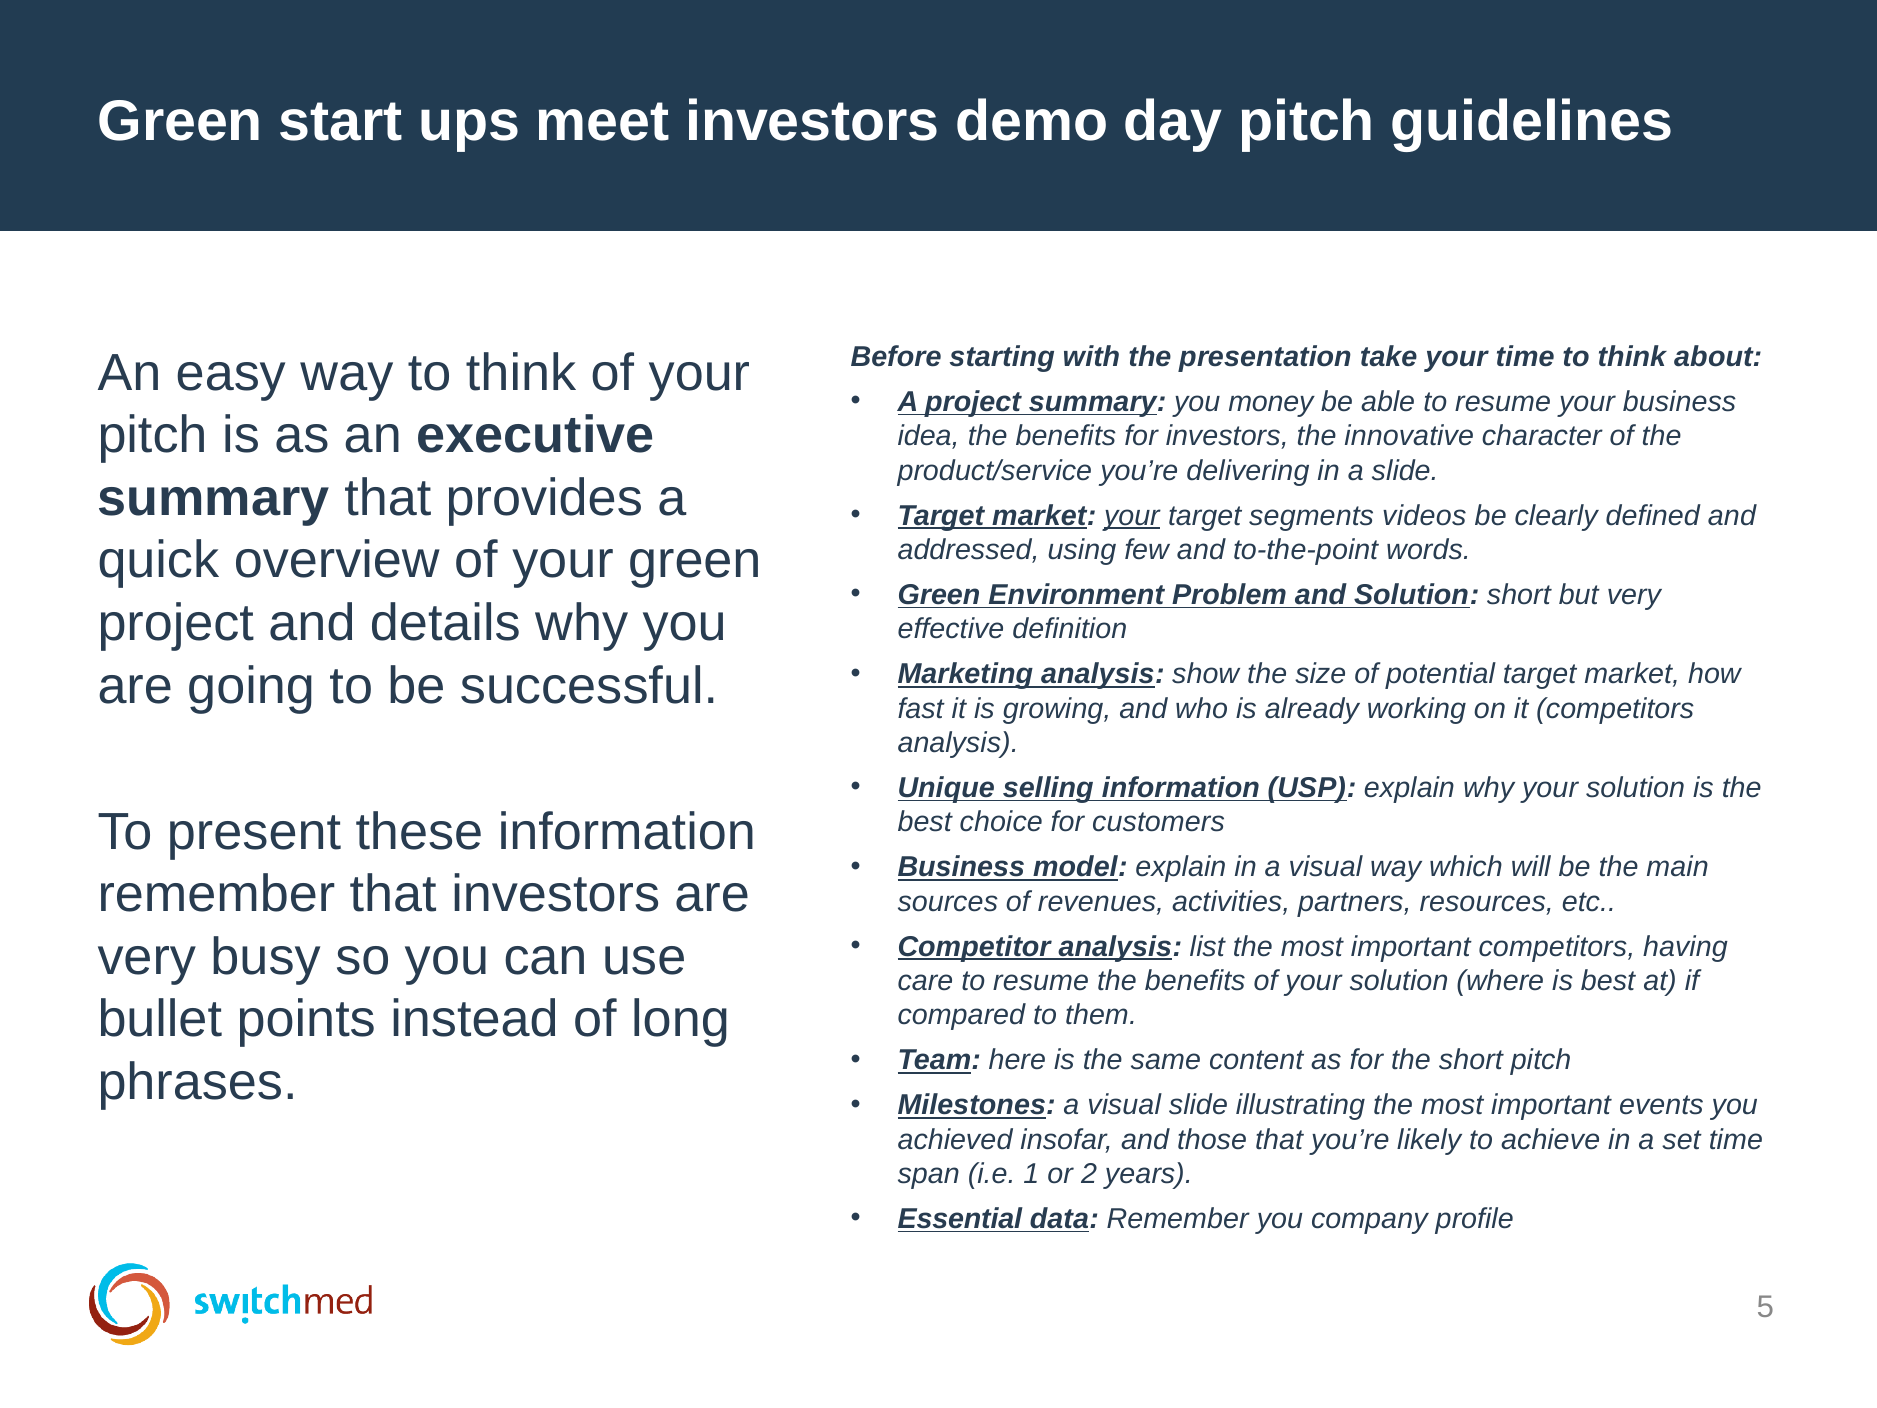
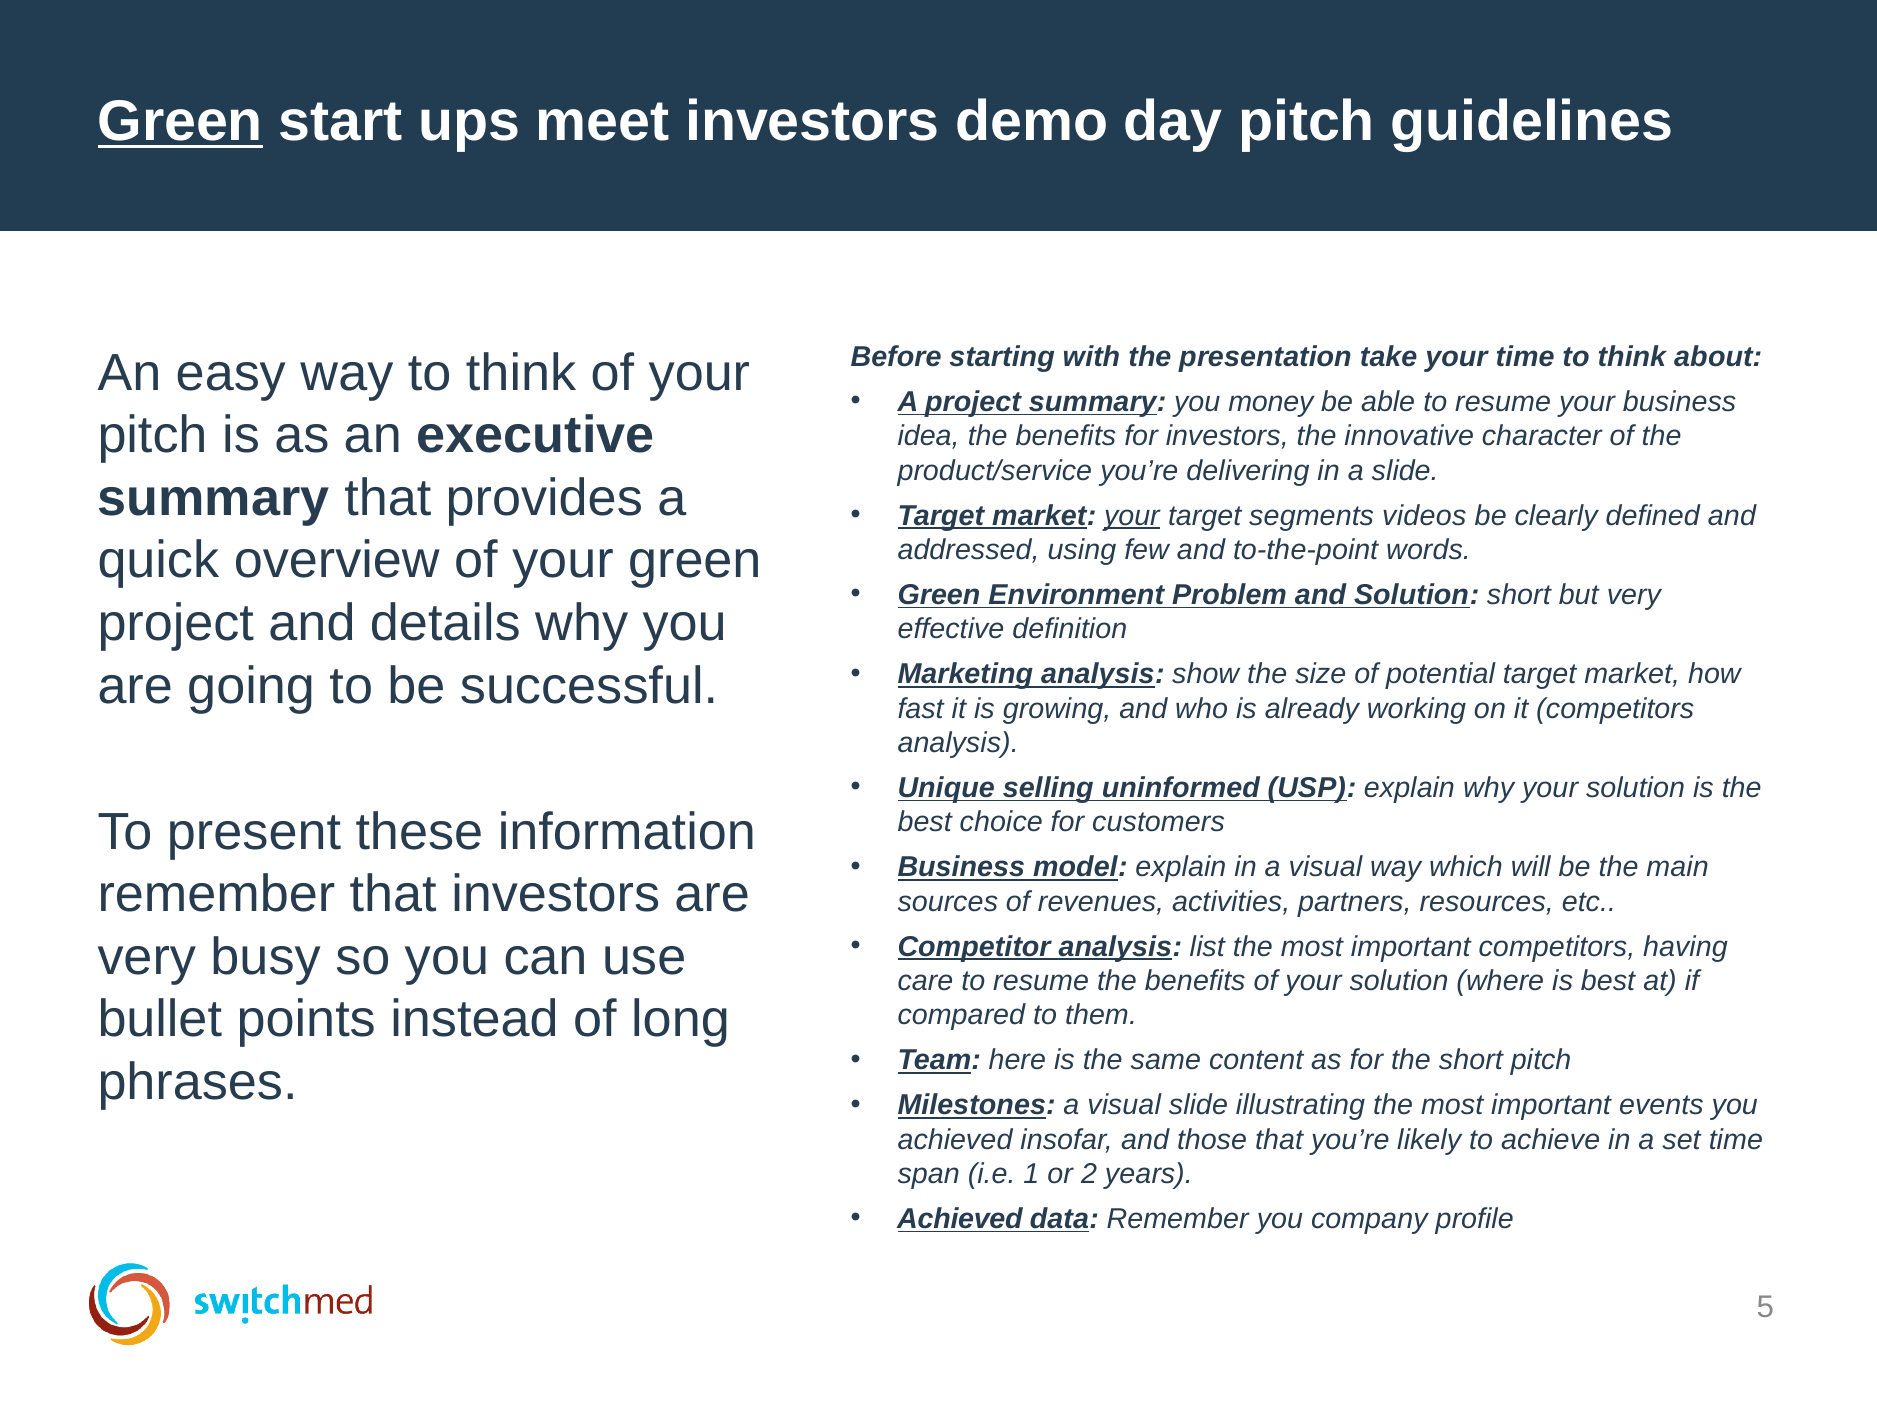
Green at (180, 122) underline: none -> present
selling information: information -> uninformed
Essential at (960, 1219): Essential -> Achieved
